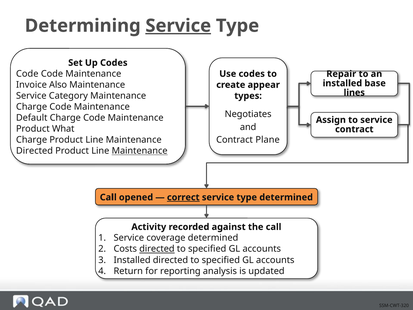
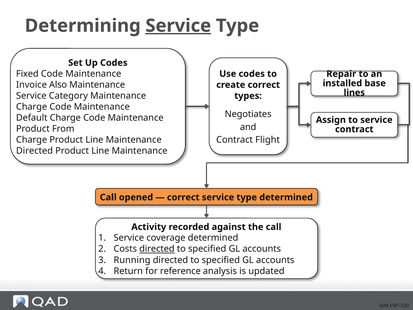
Code at (27, 74): Code -> Fixed
create appear: appear -> correct
What: What -> From
Plane: Plane -> Flight
Maintenance at (140, 151) underline: present -> none
correct at (183, 197) underline: present -> none
3 Installed: Installed -> Running
reporting: reporting -> reference
